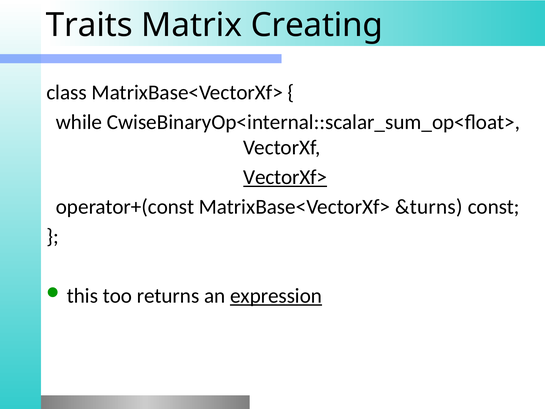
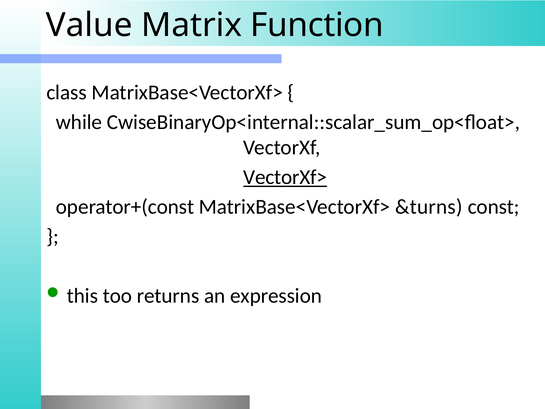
Traits: Traits -> Value
Creating: Creating -> Function
expression underline: present -> none
